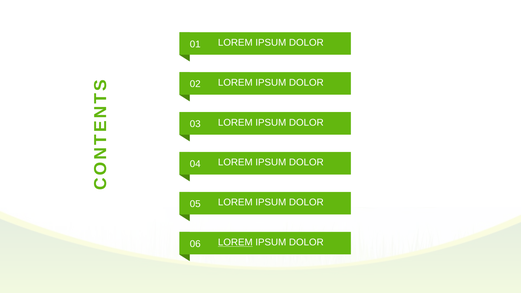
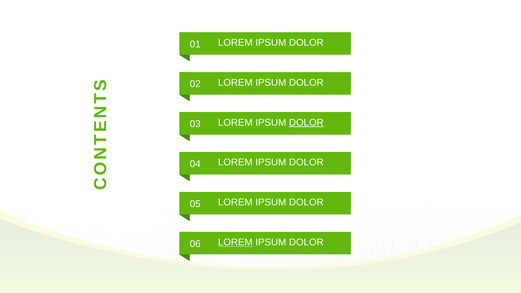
DOLOR at (306, 123) underline: none -> present
